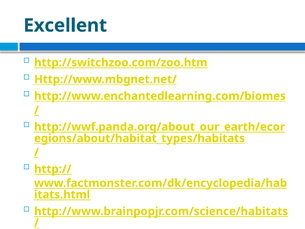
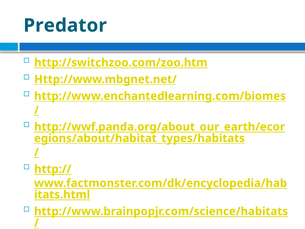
Excellent: Excellent -> Predator
